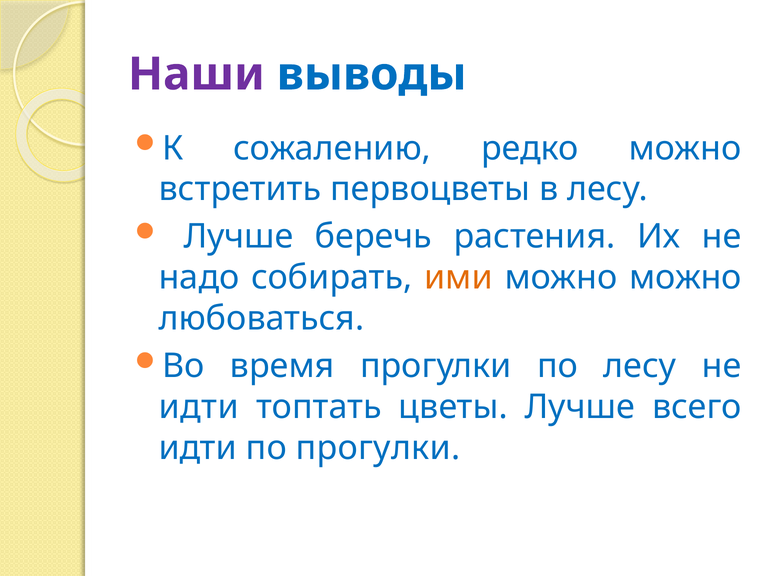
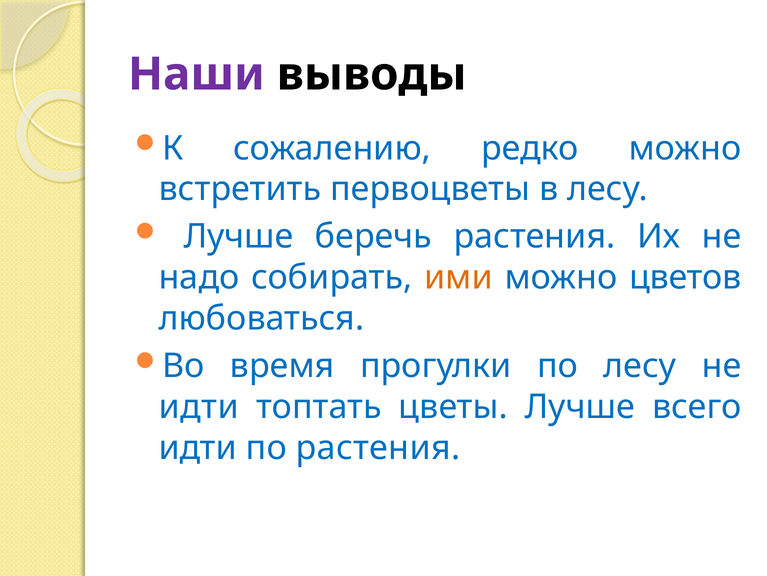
выводы colour: blue -> black
можно можно: можно -> цветов
по прогулки: прогулки -> растения
